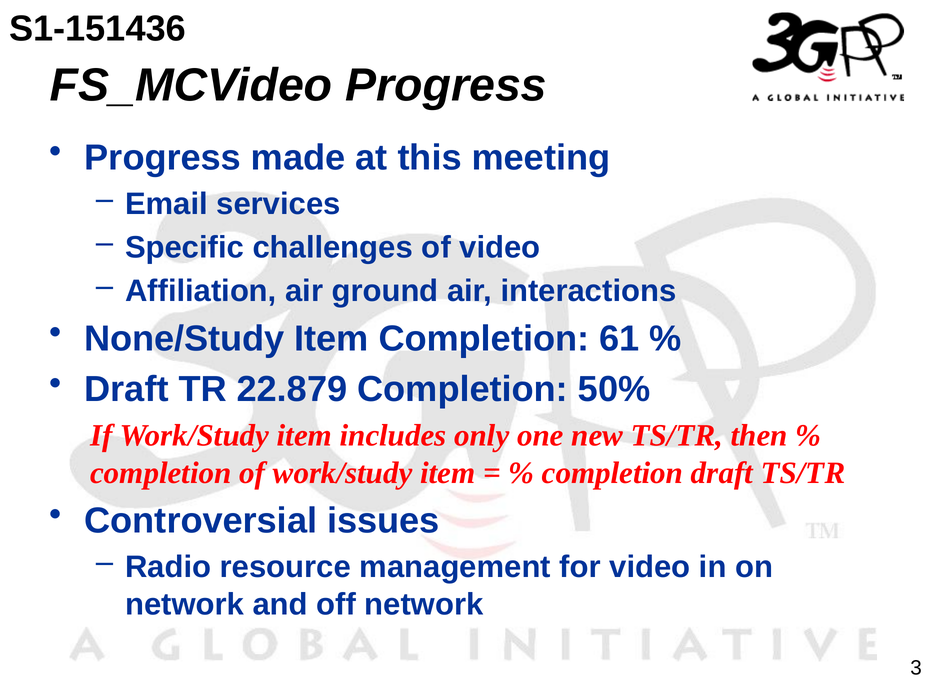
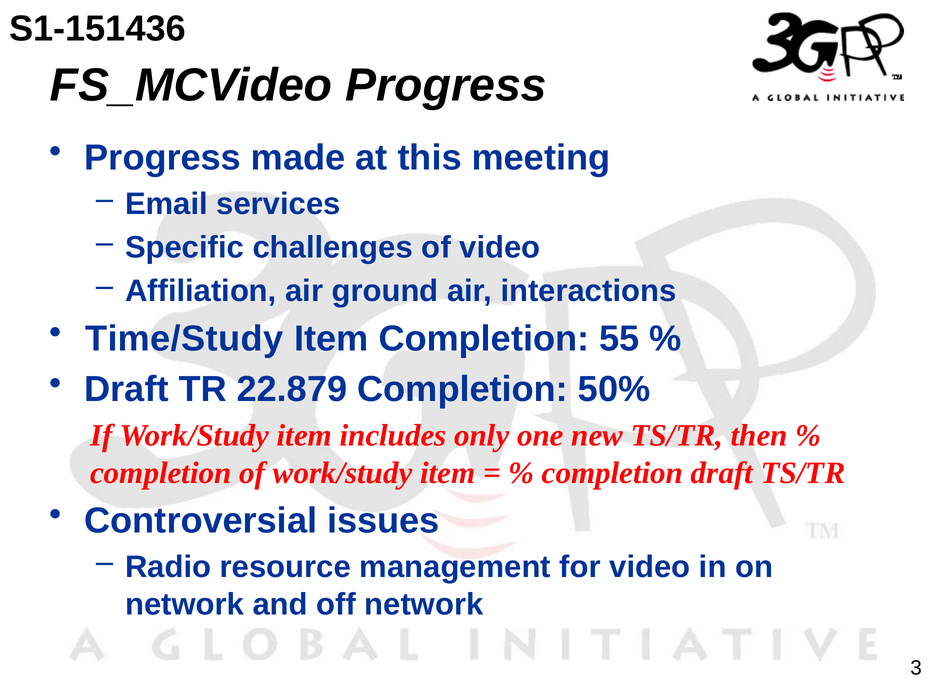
None/Study: None/Study -> Time/Study
61: 61 -> 55
